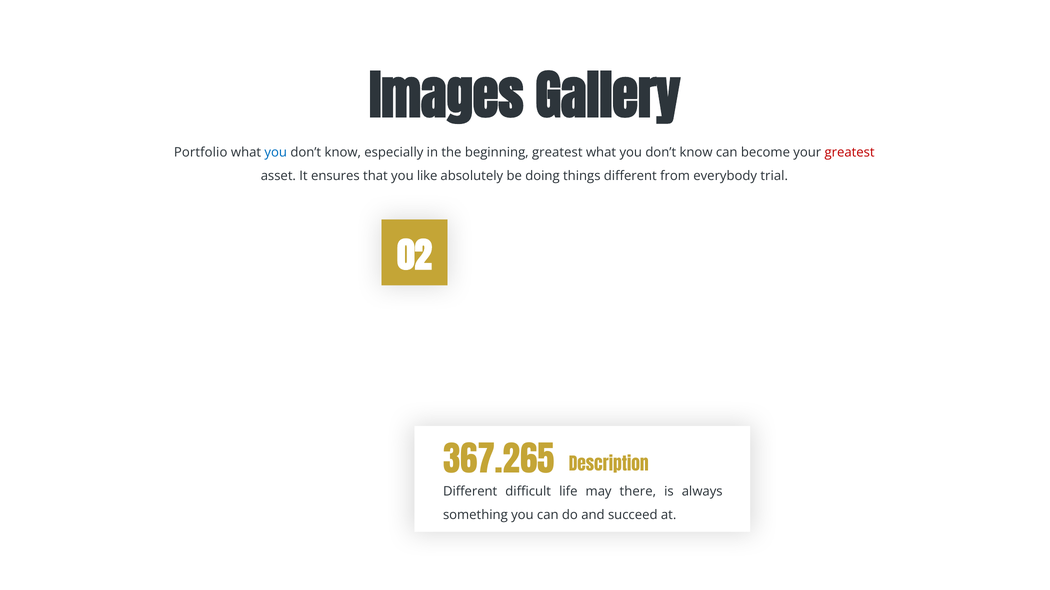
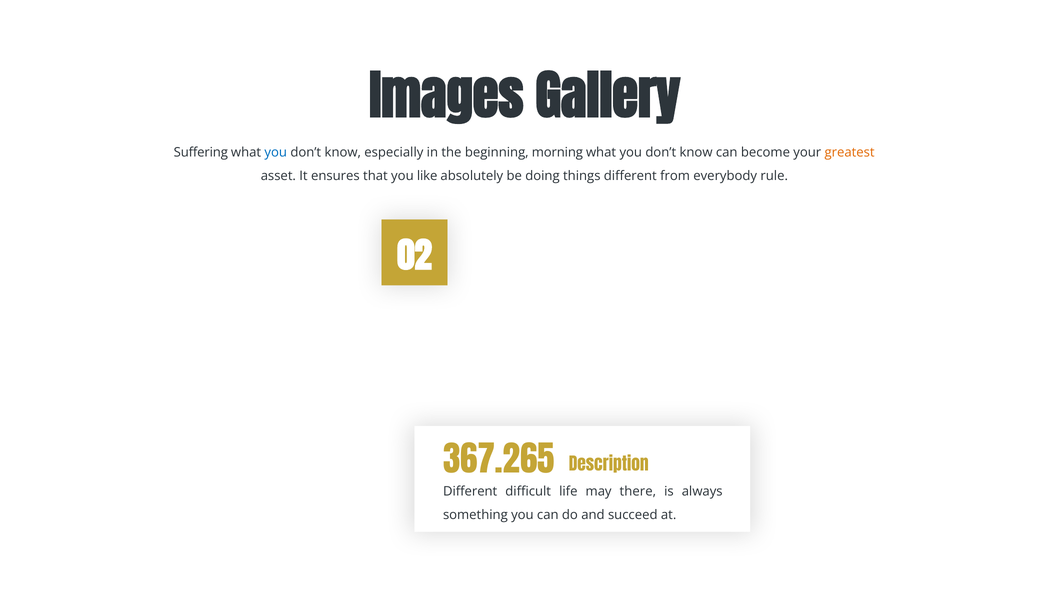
Portfolio: Portfolio -> Suffering
beginning greatest: greatest -> morning
greatest at (850, 152) colour: red -> orange
trial: trial -> rule
